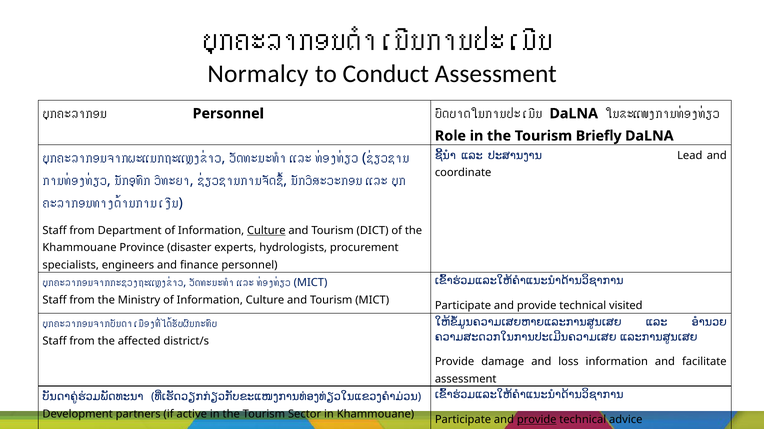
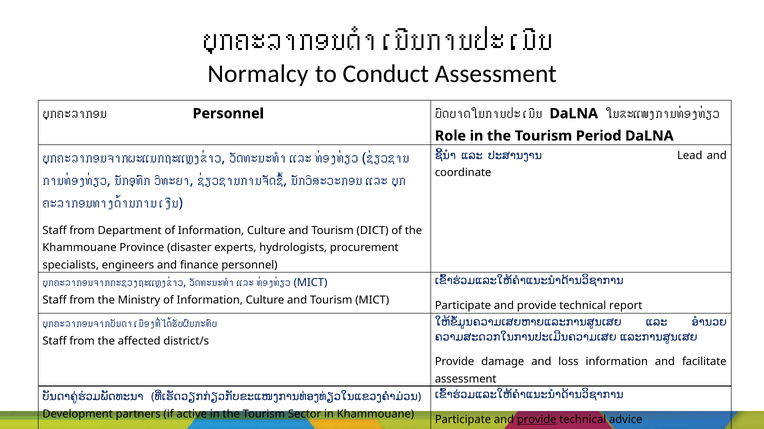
Briefly: Briefly -> Period
Culture at (266, 231) underline: present -> none
visited: visited -> report
